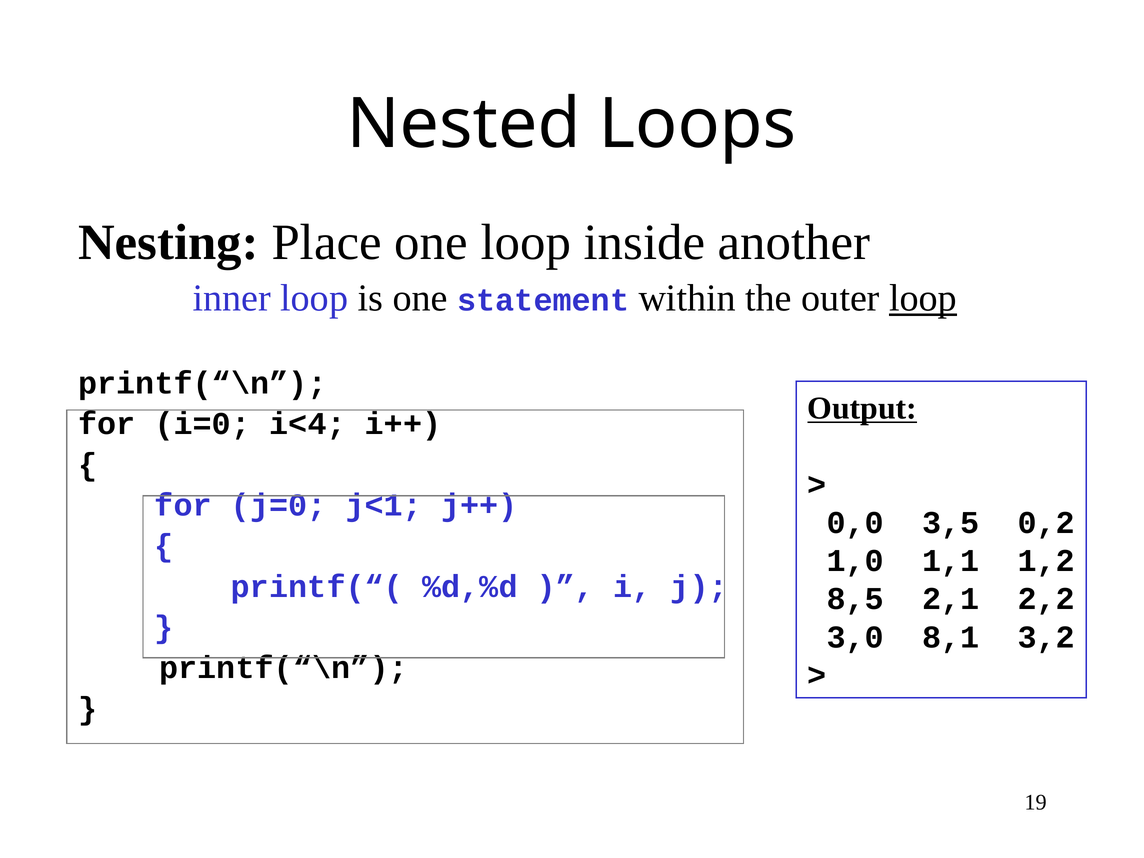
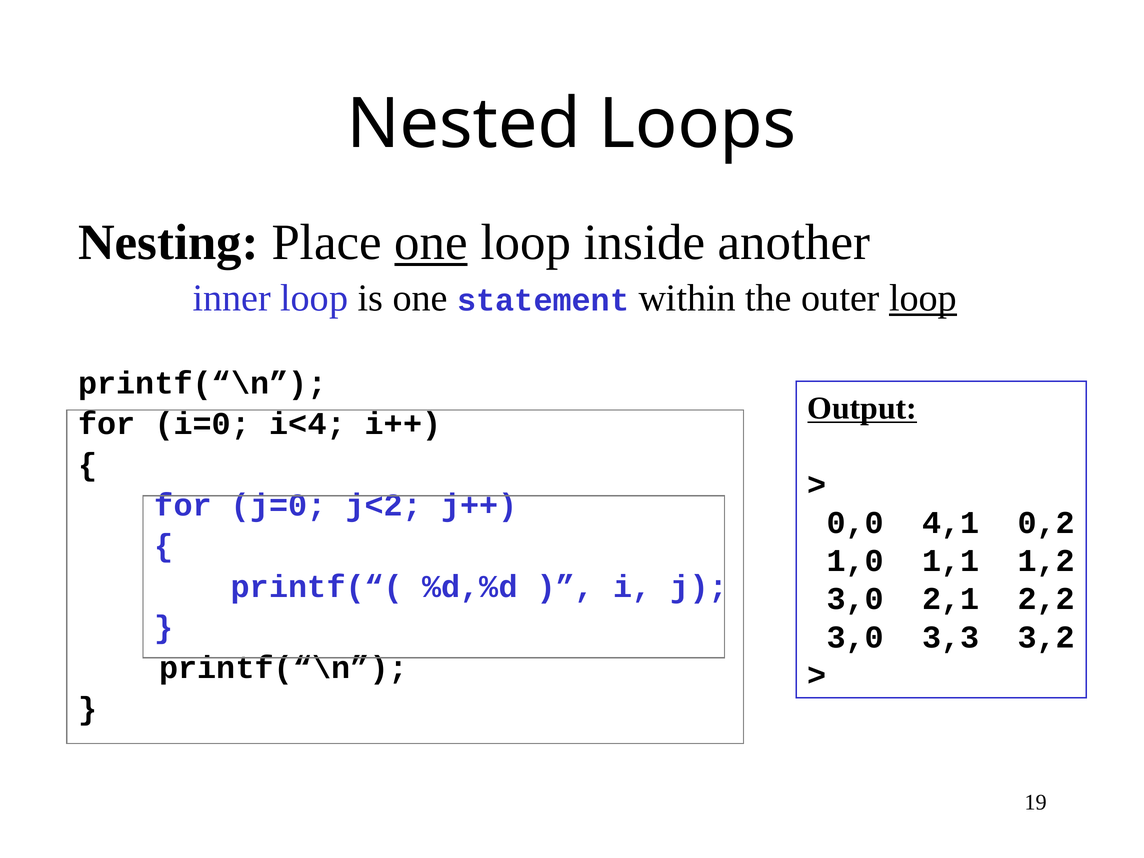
one at (431, 243) underline: none -> present
j<1: j<1 -> j<2
3,5: 3,5 -> 4,1
8,5 at (855, 599): 8,5 -> 3,0
8,1: 8,1 -> 3,3
